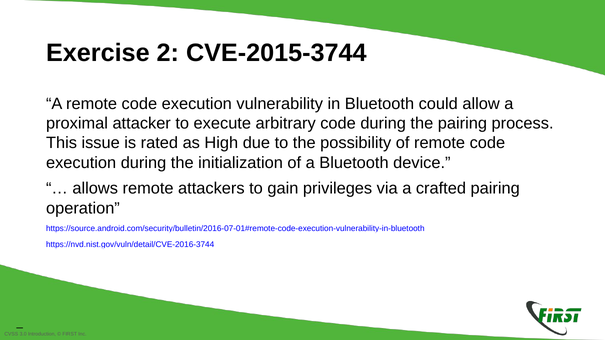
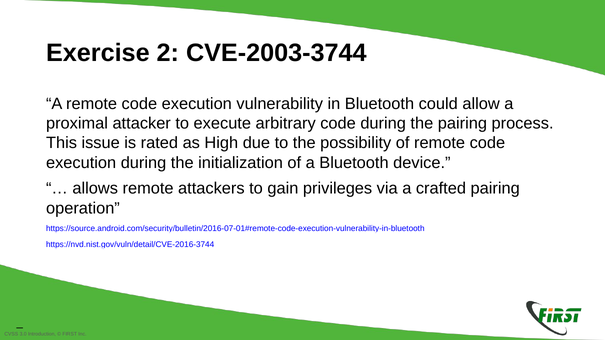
CVE-2015-3744: CVE-2015-3744 -> CVE-2003-3744
